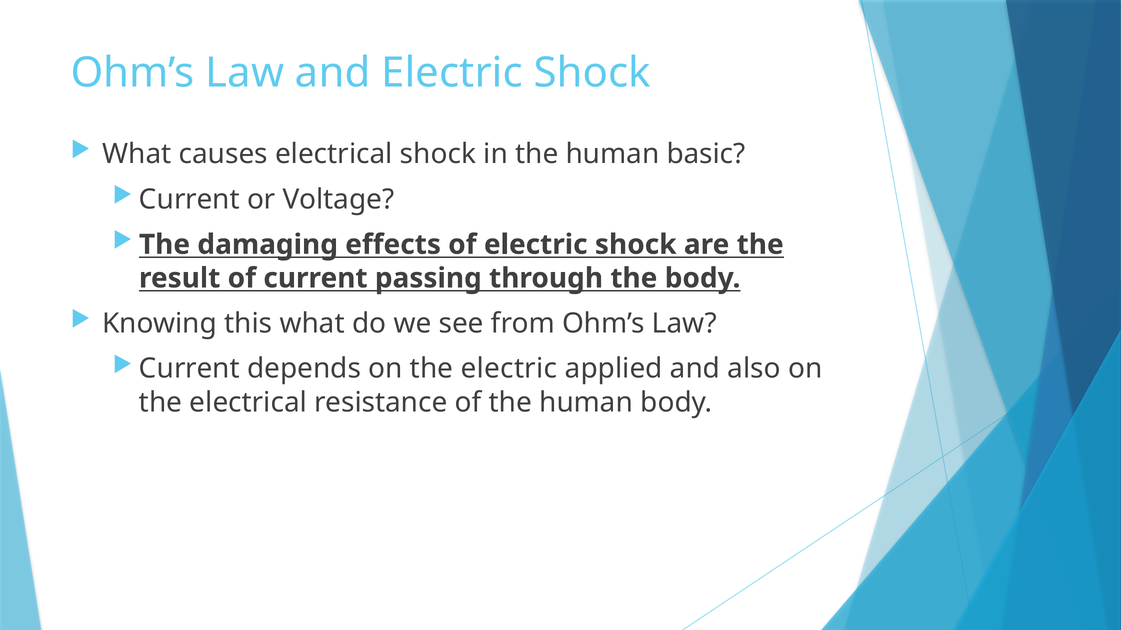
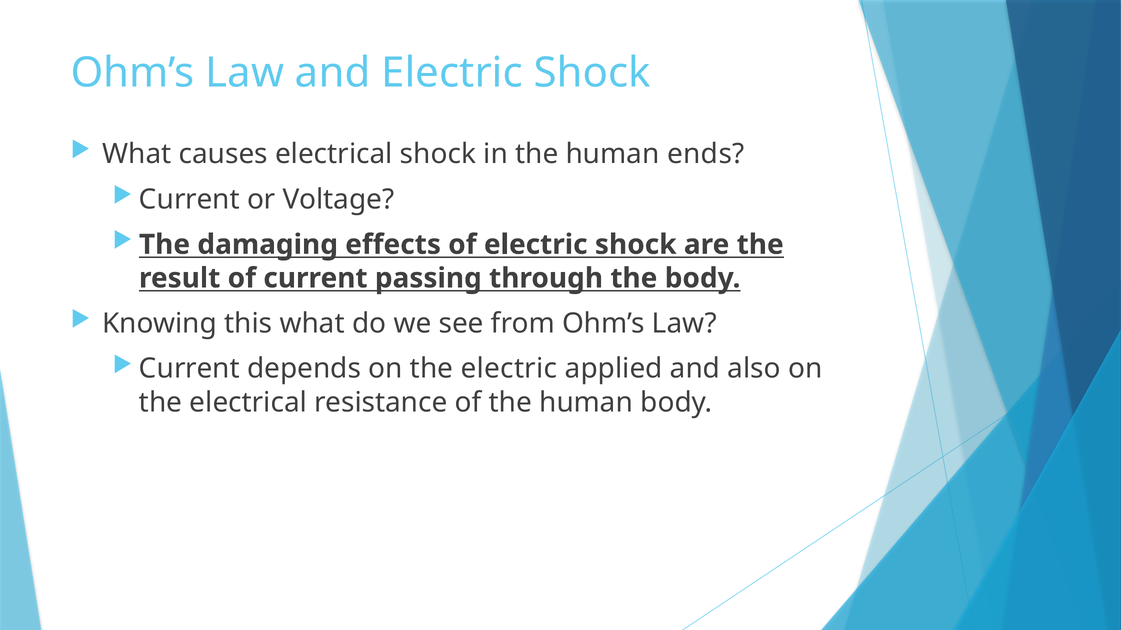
basic: basic -> ends
